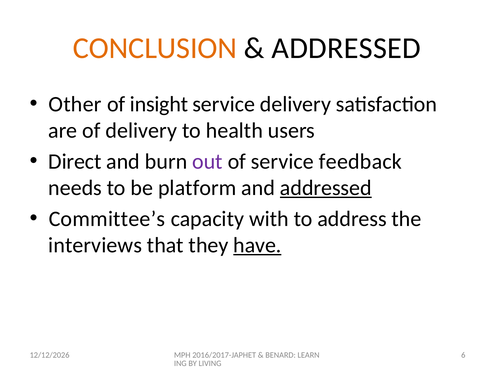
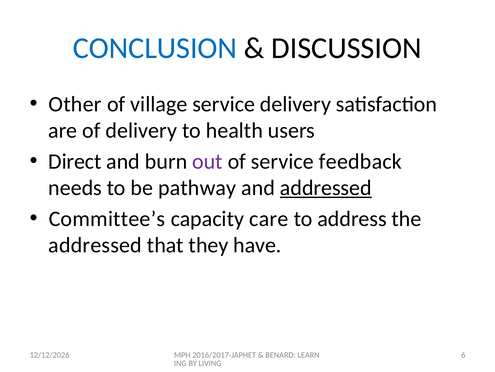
CONCLUSION colour: orange -> blue
ADDRESSED at (346, 48): ADDRESSED -> DISCUSSION
insight: insight -> village
platform: platform -> pathway
with: with -> care
interviews at (95, 245): interviews -> addressed
have underline: present -> none
